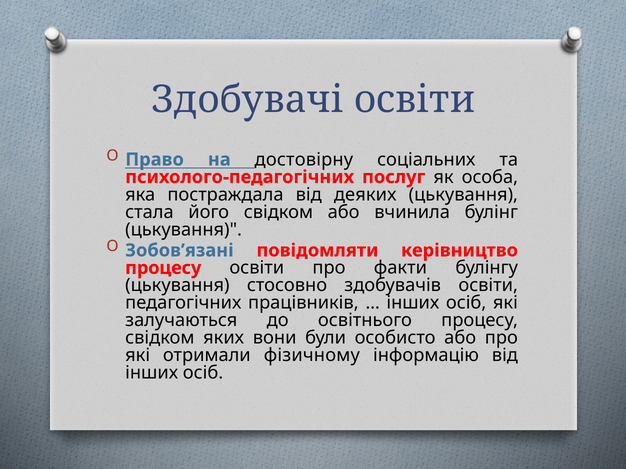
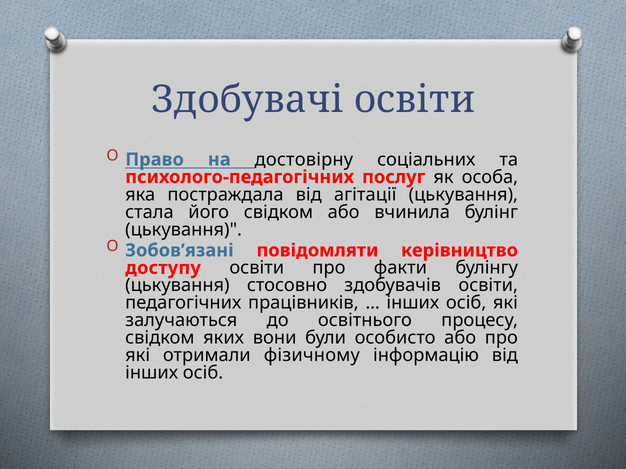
деяких: деяких -> агітації
процесу at (163, 268): процесу -> доступу
